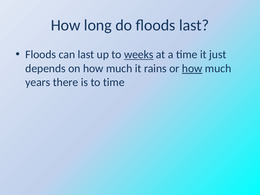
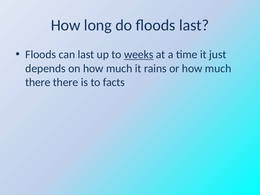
how at (192, 68) underline: present -> none
years at (38, 82): years -> there
to time: time -> facts
